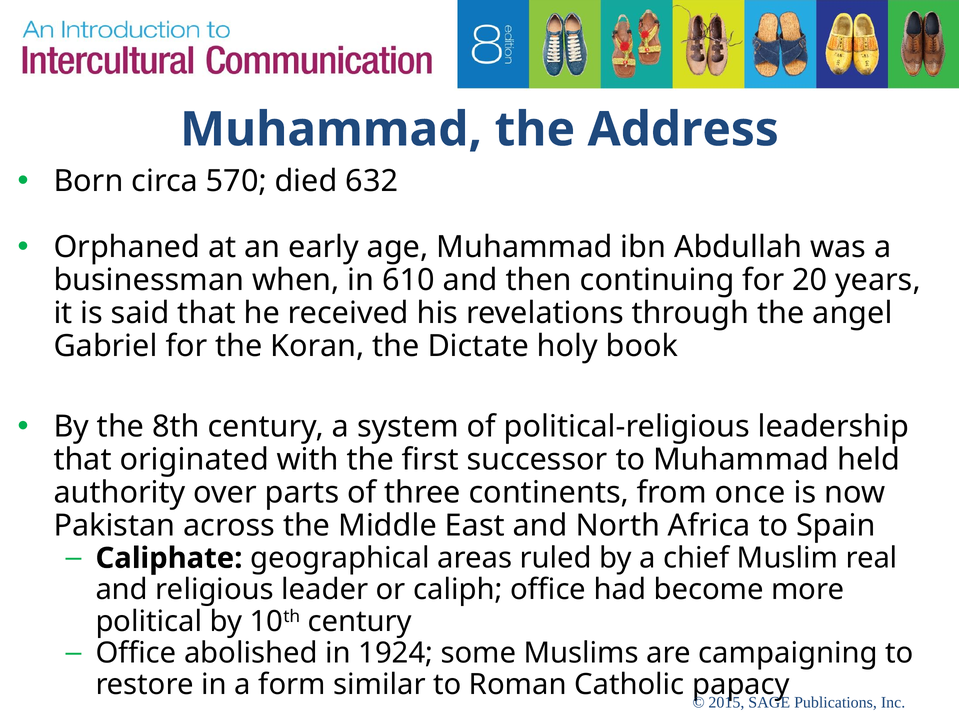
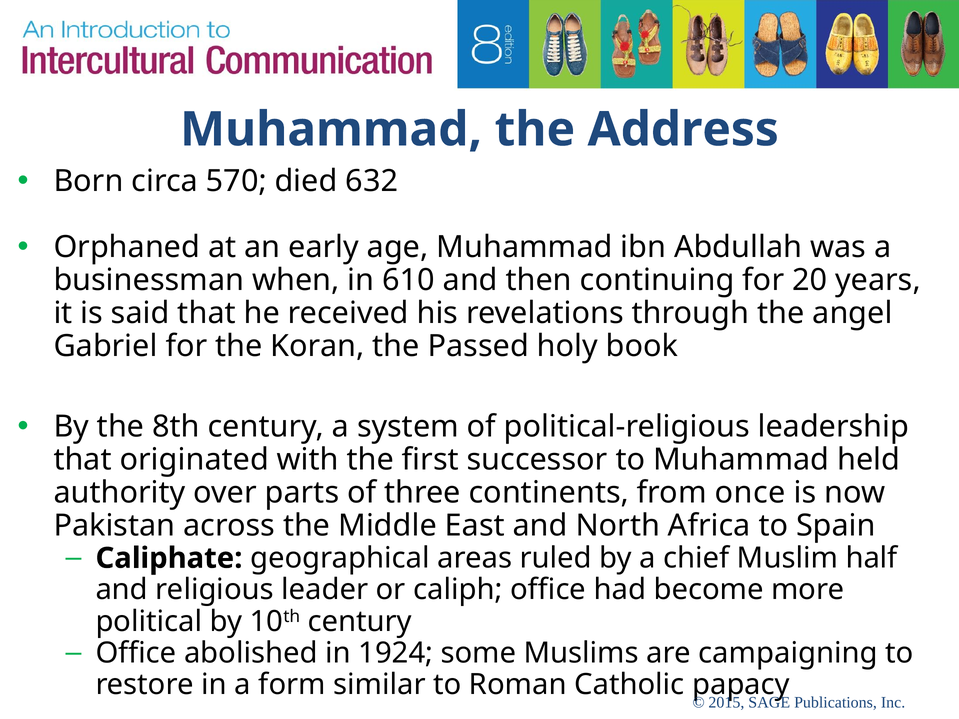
Dictate: Dictate -> Passed
real: real -> half
